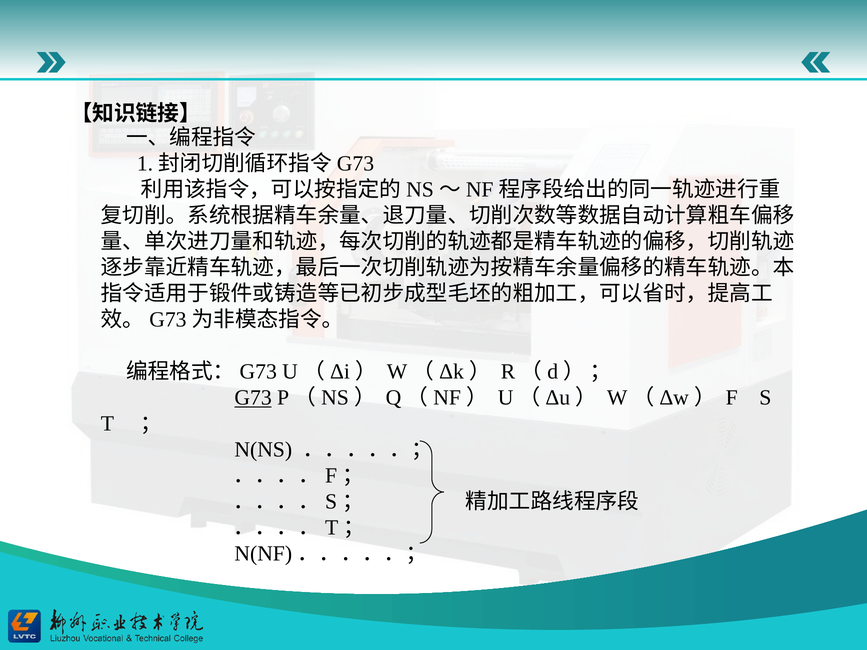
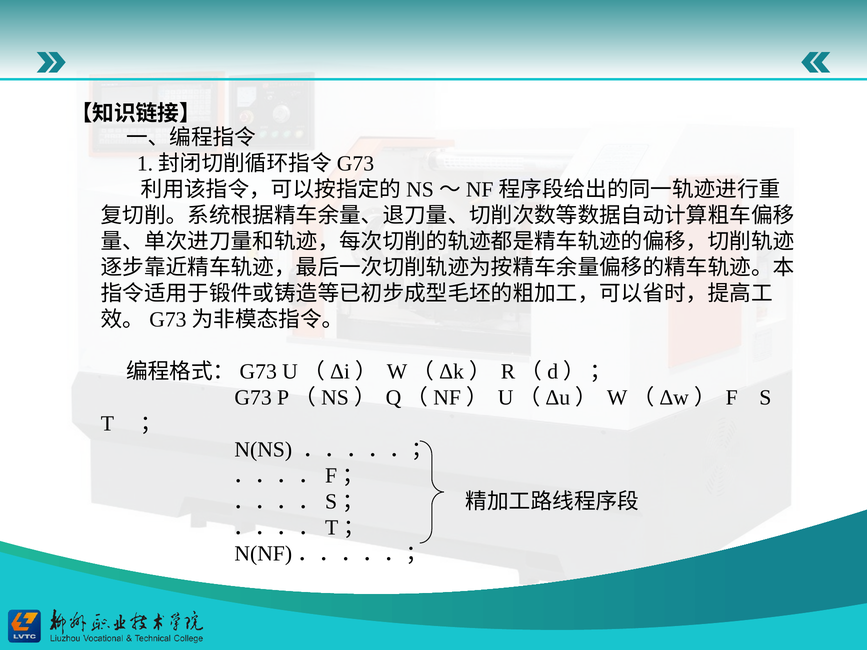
G73 underline: present -> none
